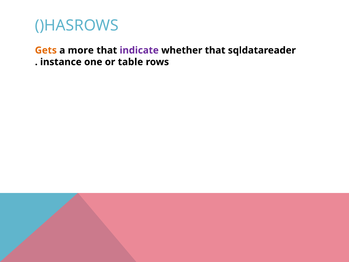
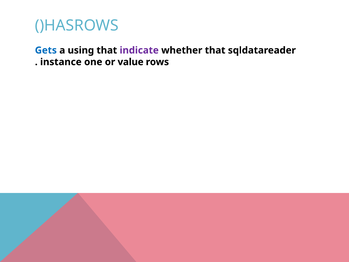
Gets colour: orange -> blue
more: more -> using
table: table -> value
